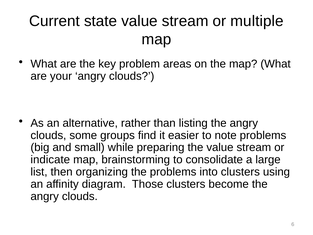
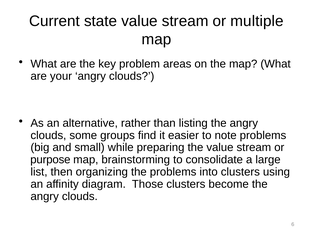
indicate: indicate -> purpose
